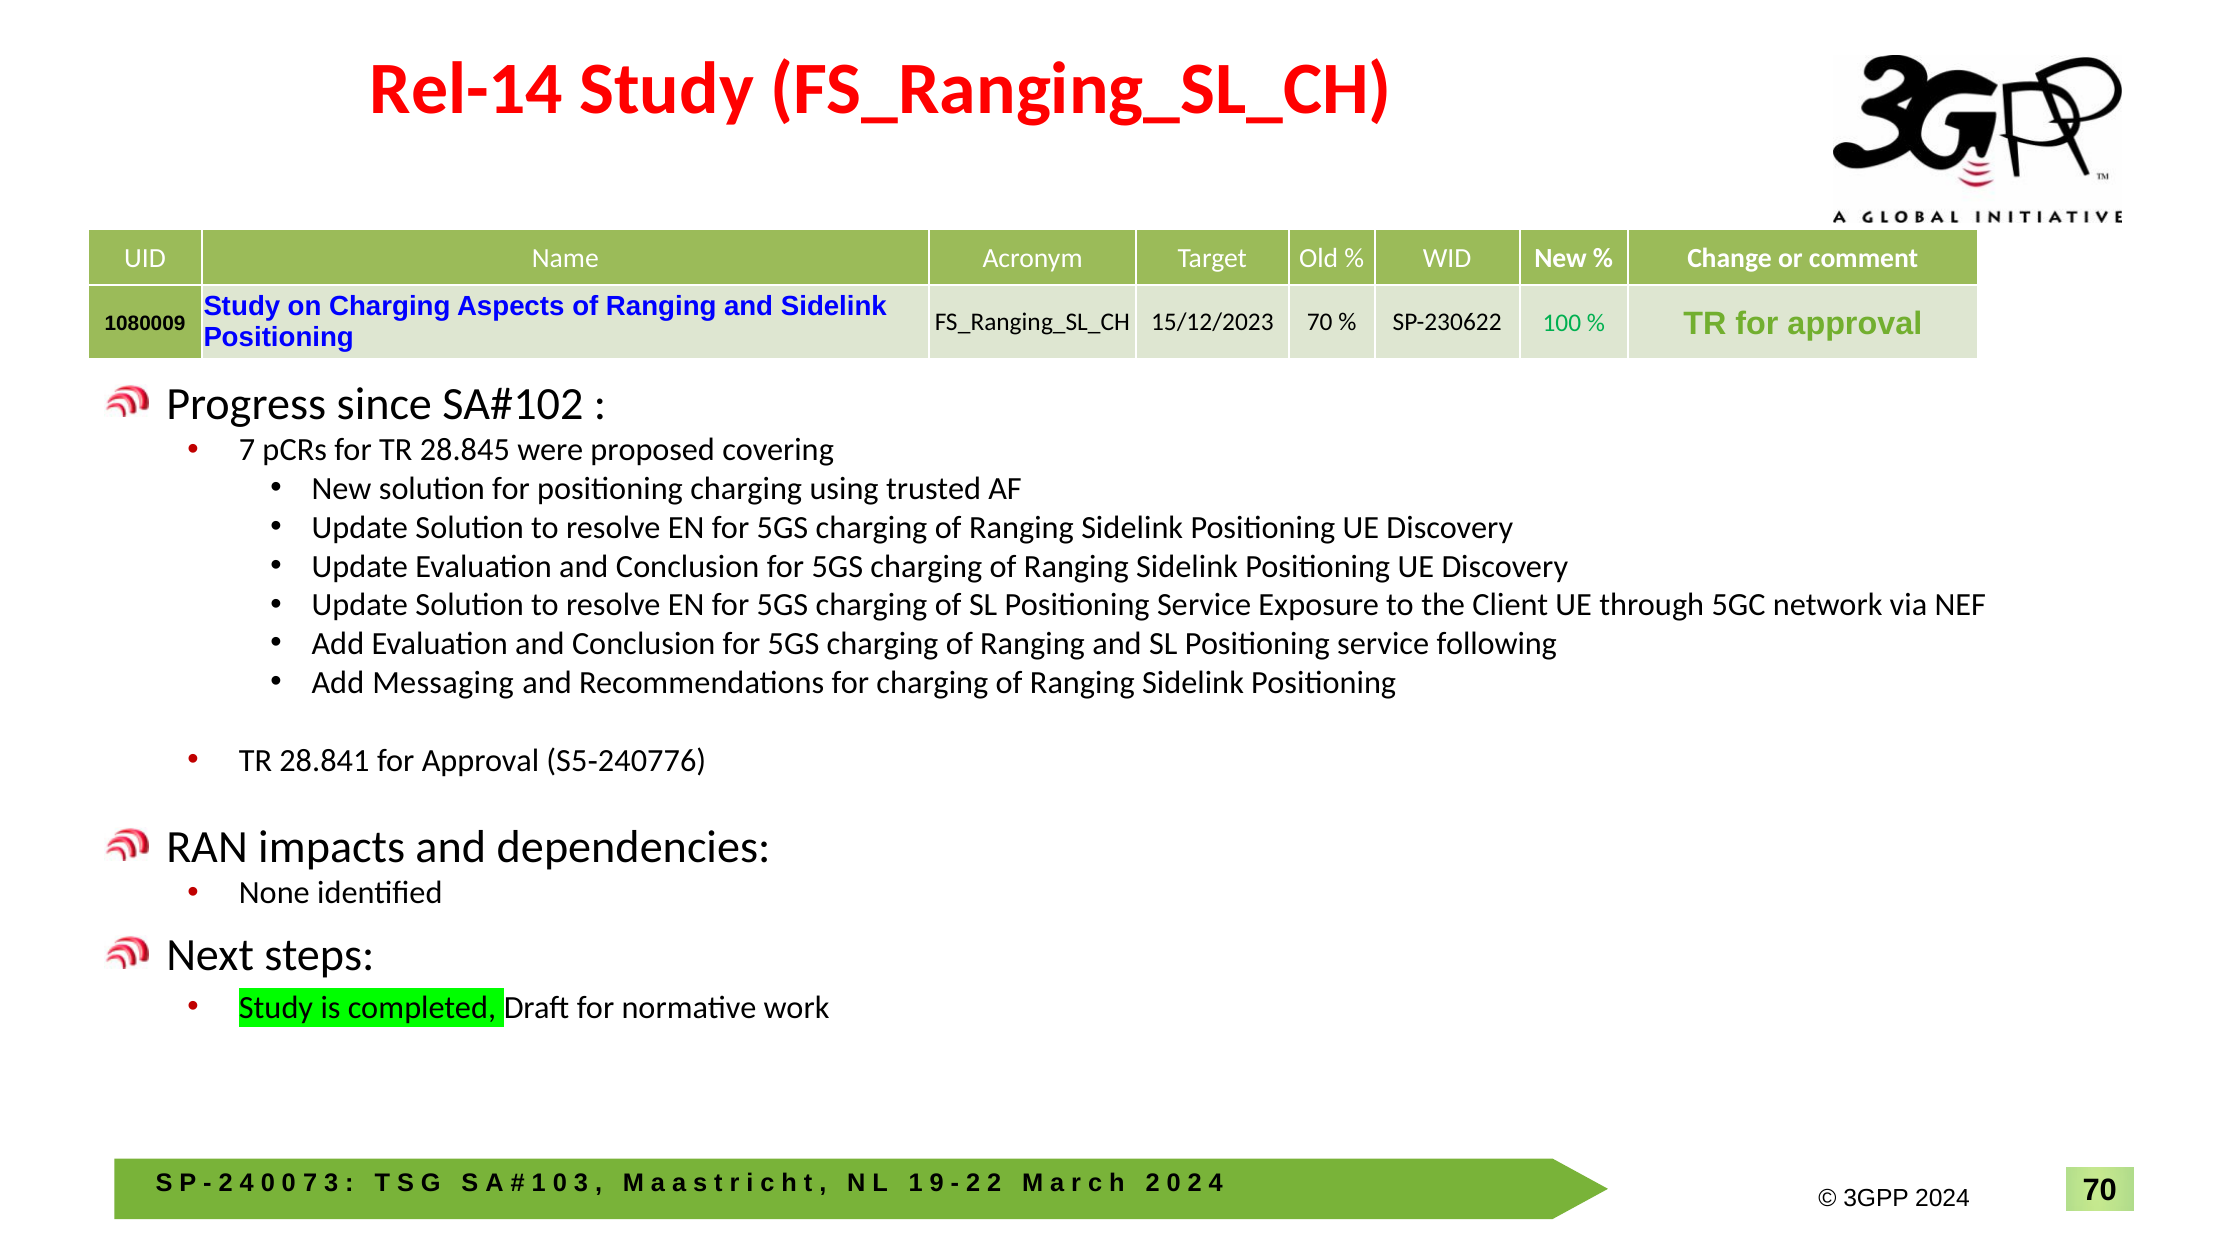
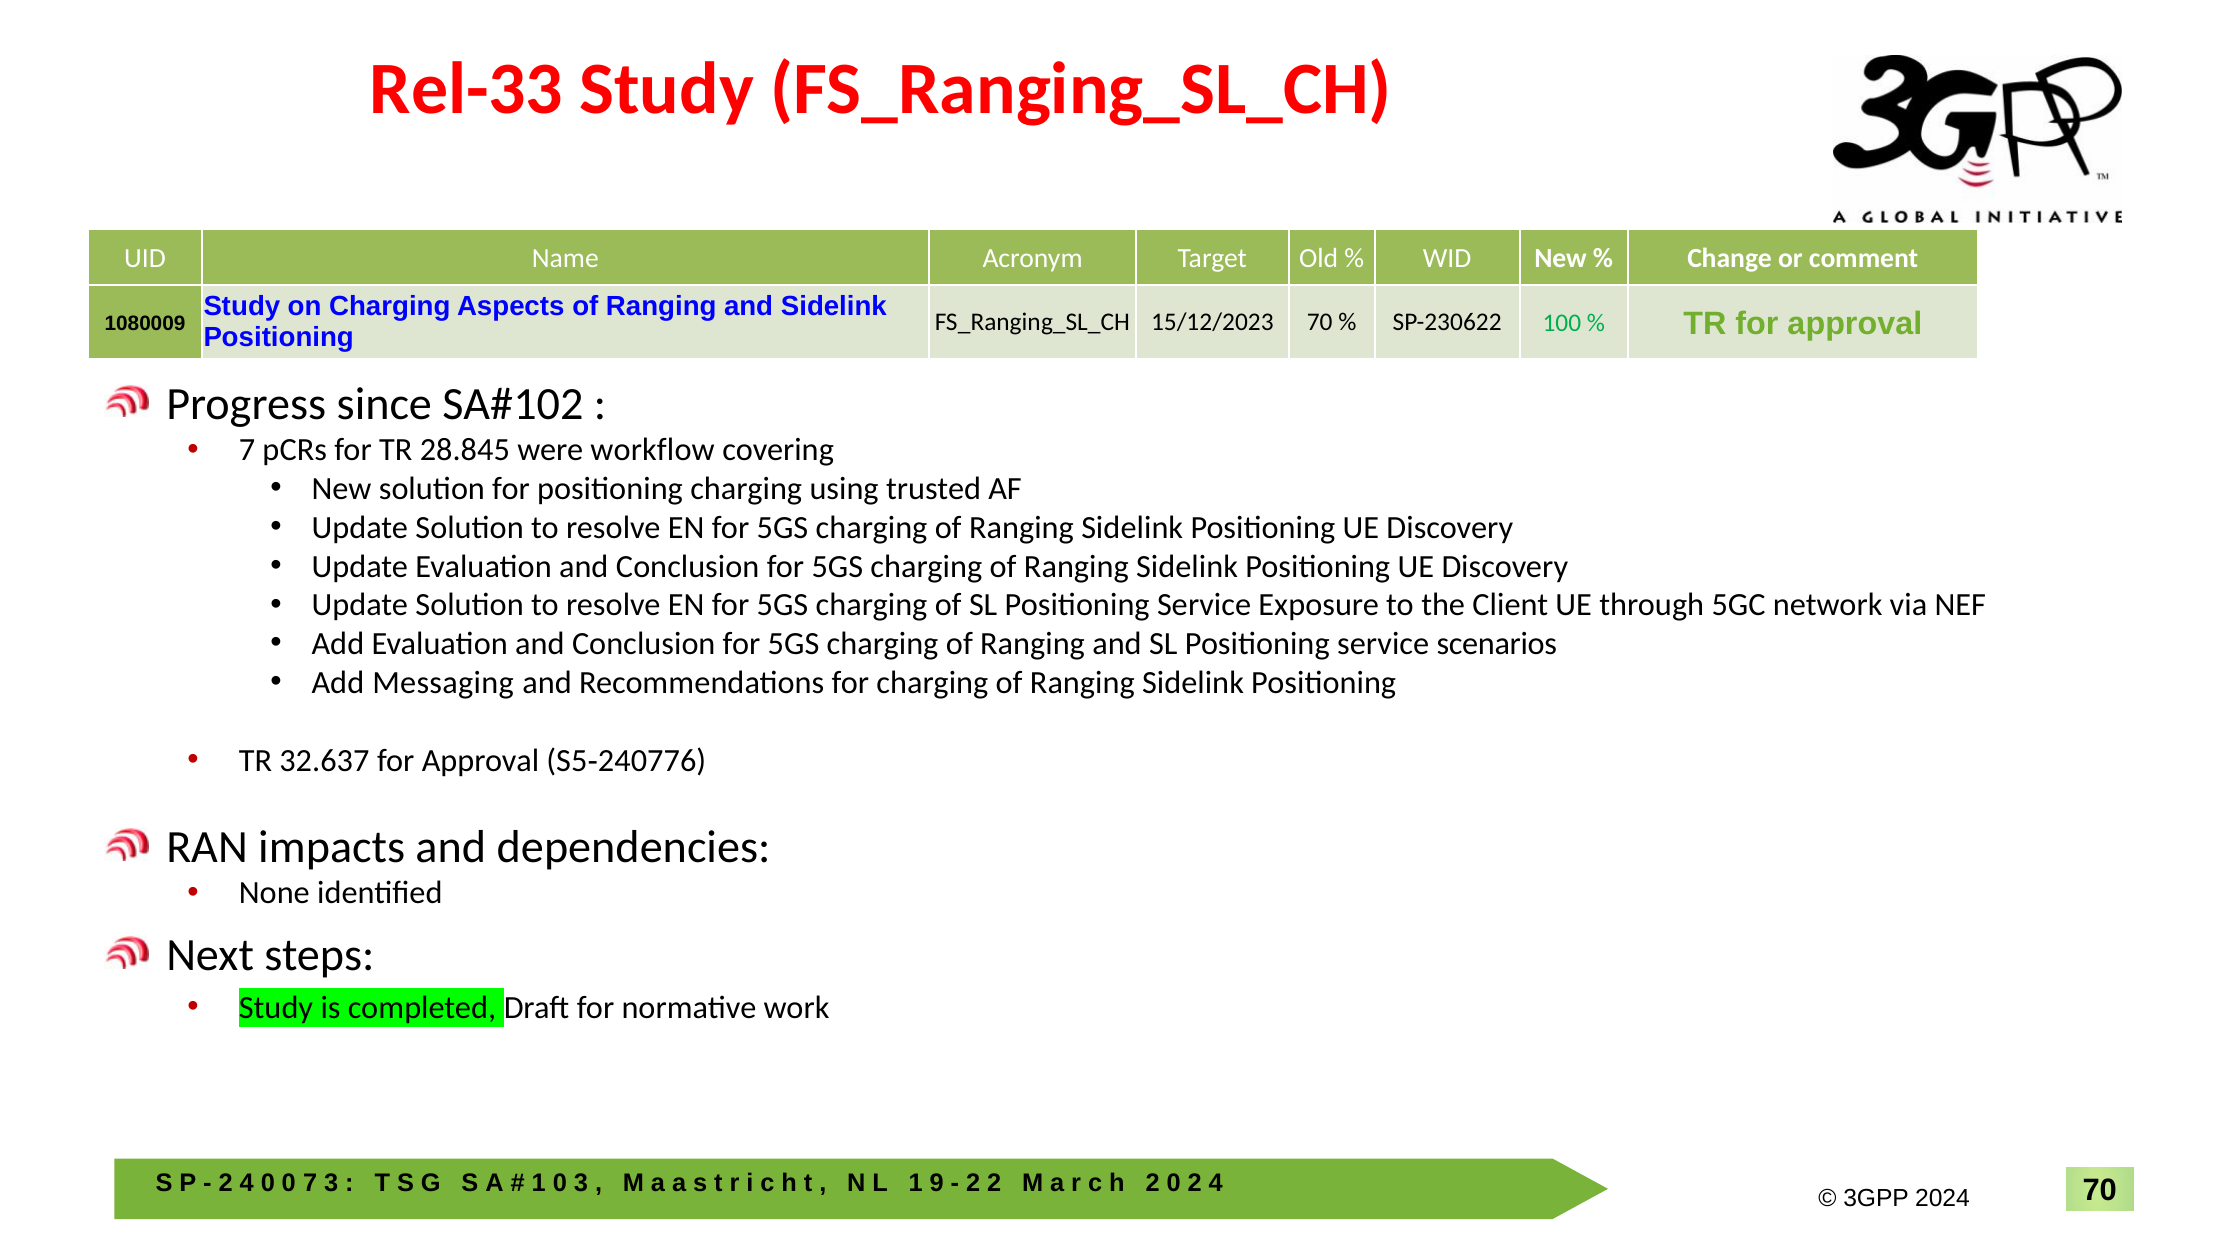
Rel-14: Rel-14 -> Rel-33
proposed: proposed -> workflow
following: following -> scenarios
28.841: 28.841 -> 32.637
